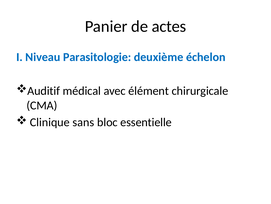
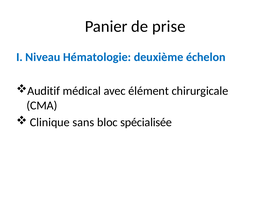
actes: actes -> prise
Parasitologie: Parasitologie -> Hématologie
essentielle: essentielle -> spécialisée
